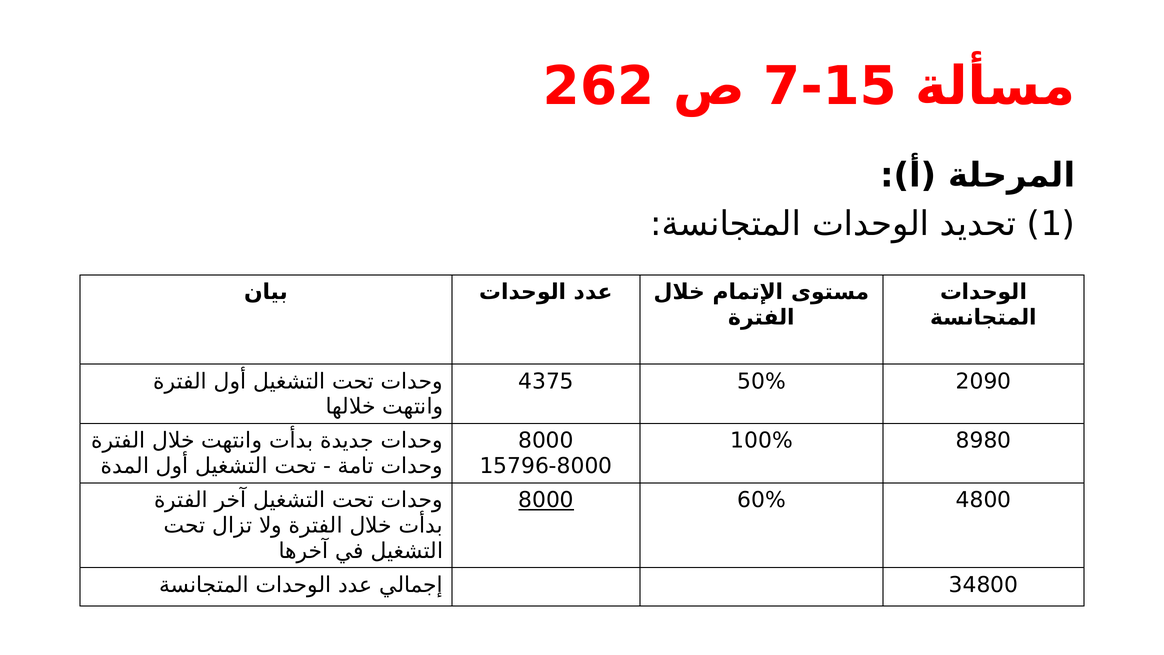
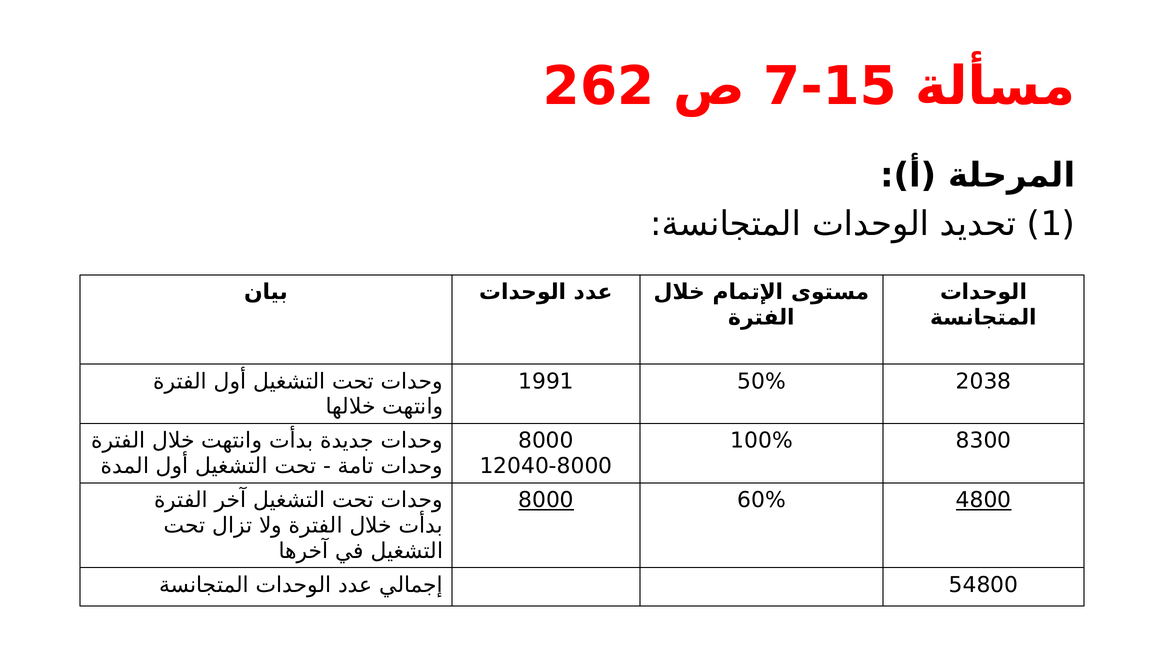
4375: 4375 -> 1991
2090: 2090 -> 2038
8980: 8980 -> 8300
15796-8000: 15796-8000 -> 12040-8000
4800 underline: none -> present
34800: 34800 -> 54800
